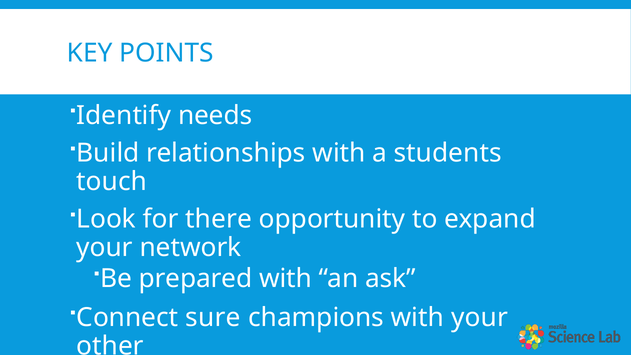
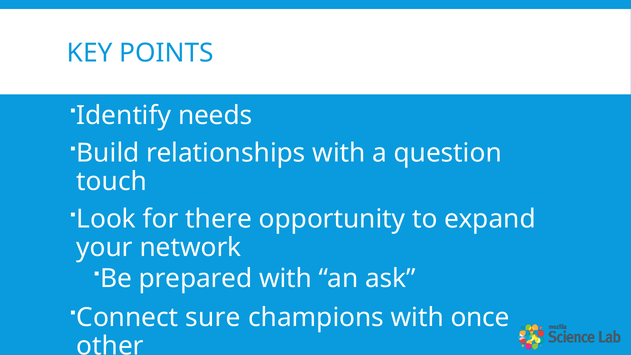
students: students -> question
with your: your -> once
